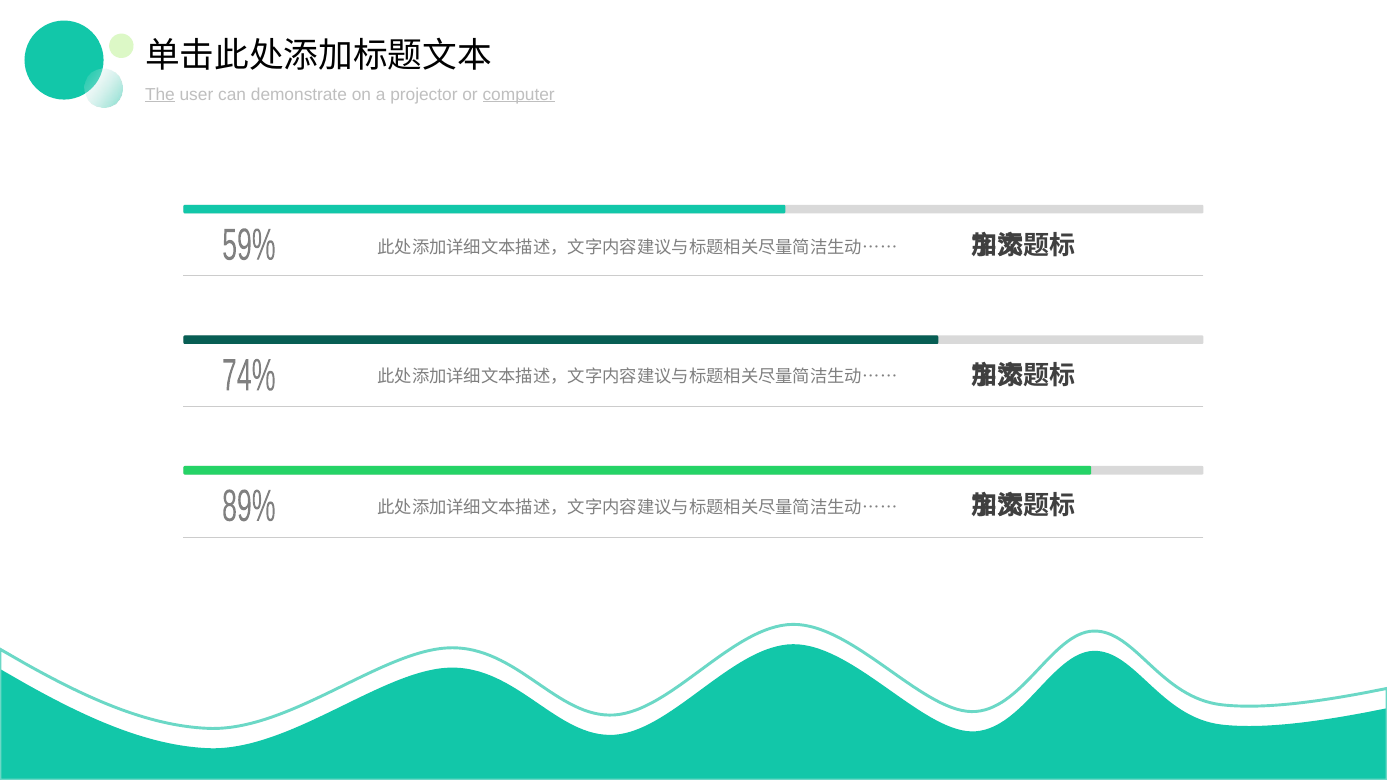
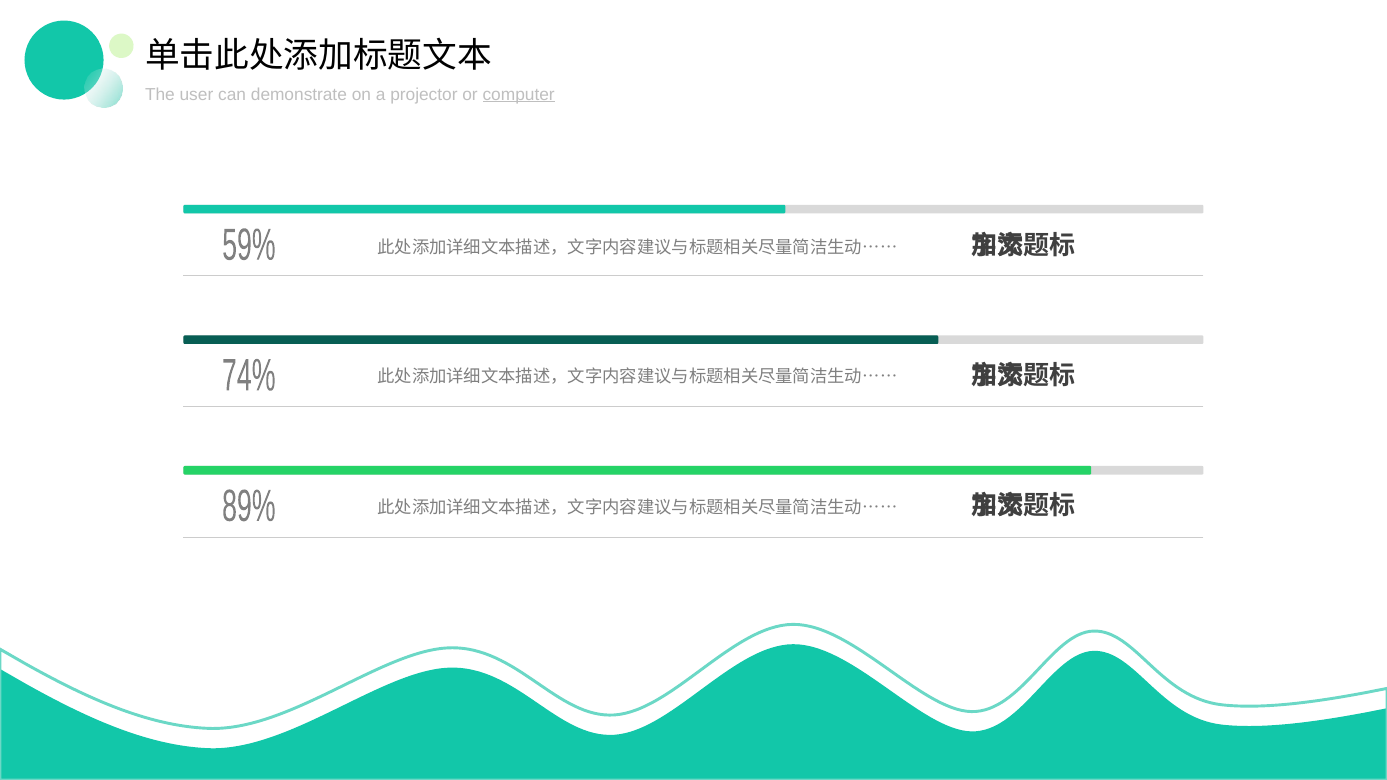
The underline: present -> none
